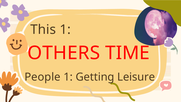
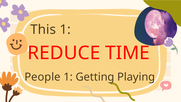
OTHERS: OTHERS -> REDUCE
Leisure: Leisure -> Playing
